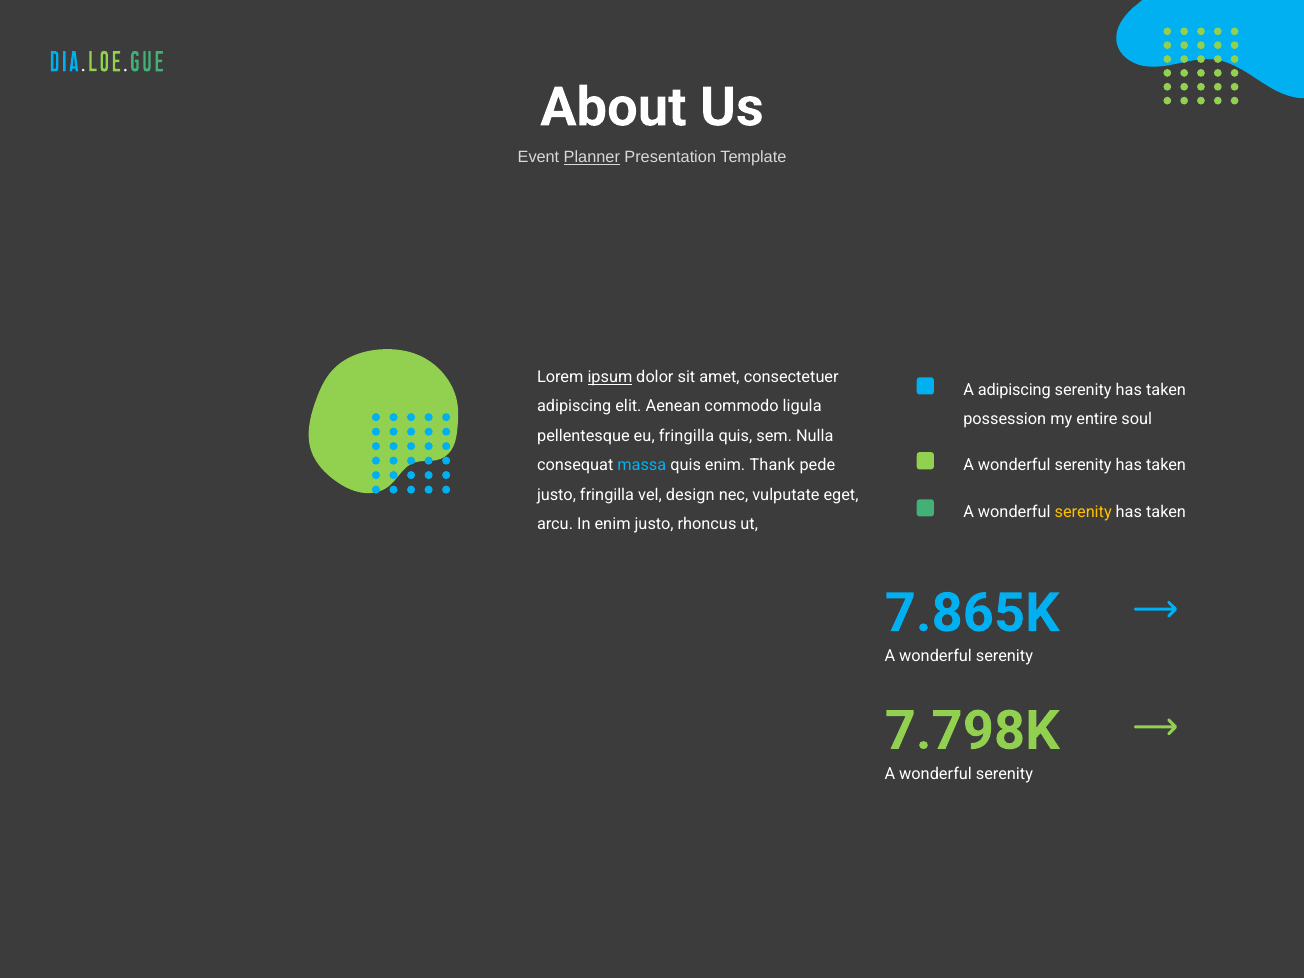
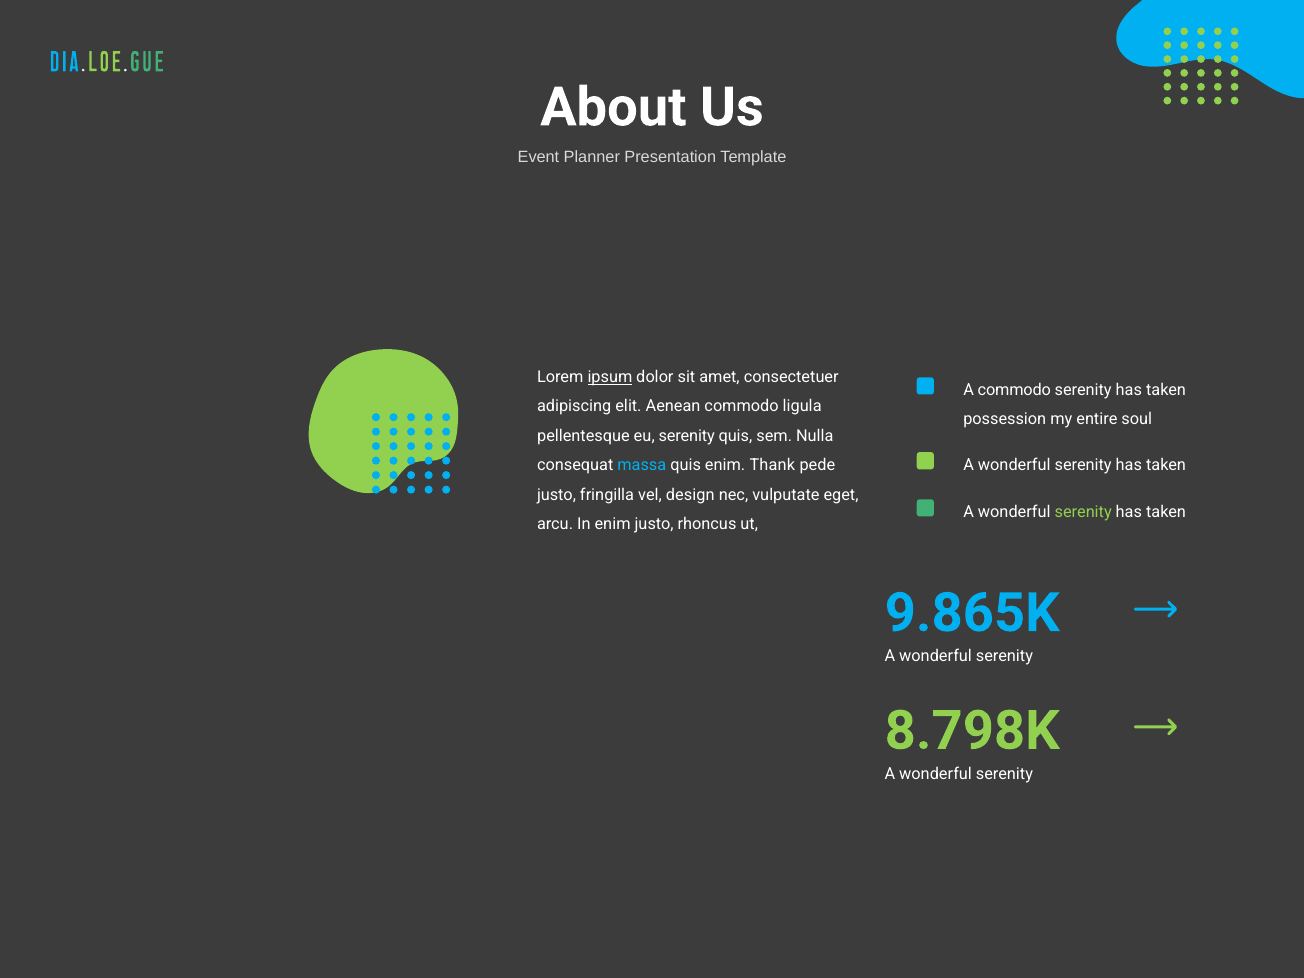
Planner underline: present -> none
A adipiscing: adipiscing -> commodo
eu fringilla: fringilla -> serenity
serenity at (1083, 512) colour: yellow -> light green
7.865K: 7.865K -> 9.865K
7.798K: 7.798K -> 8.798K
